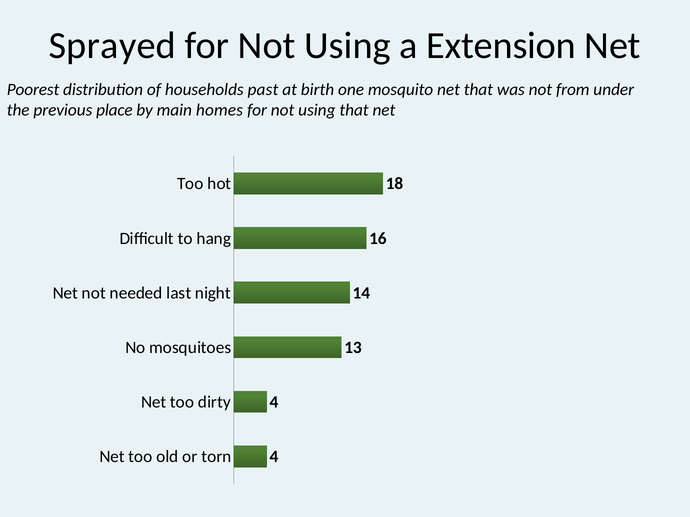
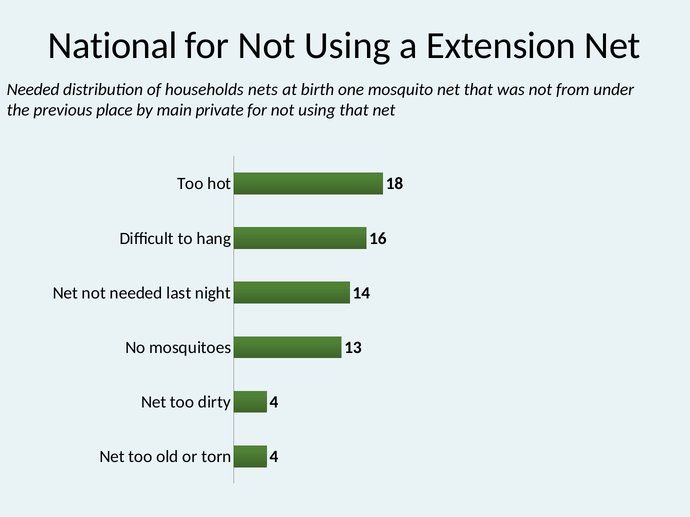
Sprayed: Sprayed -> National
Poorest at (33, 90): Poorest -> Needed
past: past -> nets
homes: homes -> private
